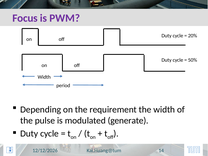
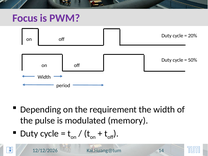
generate: generate -> memory
